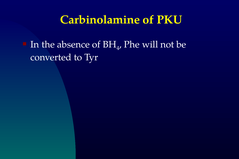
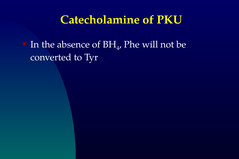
Carbinolamine: Carbinolamine -> Catecholamine
